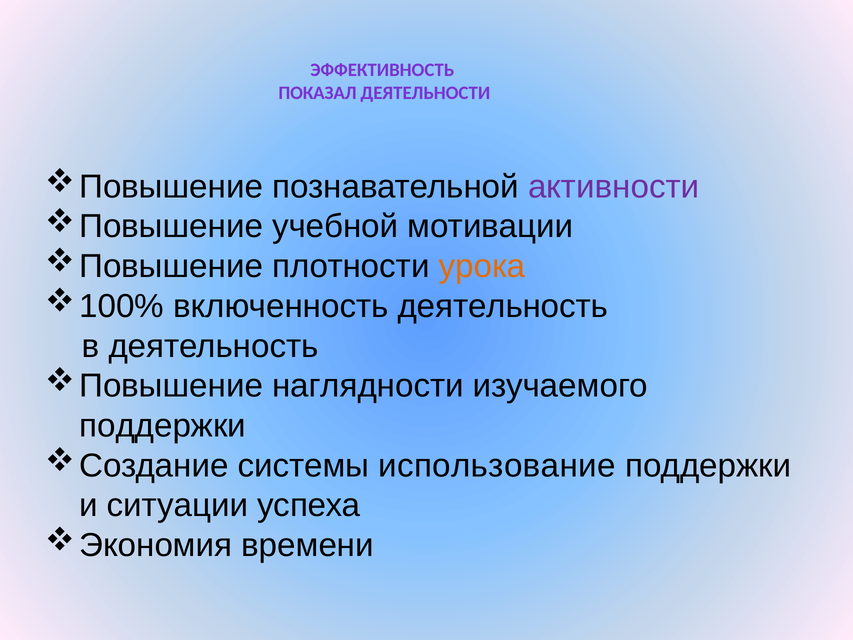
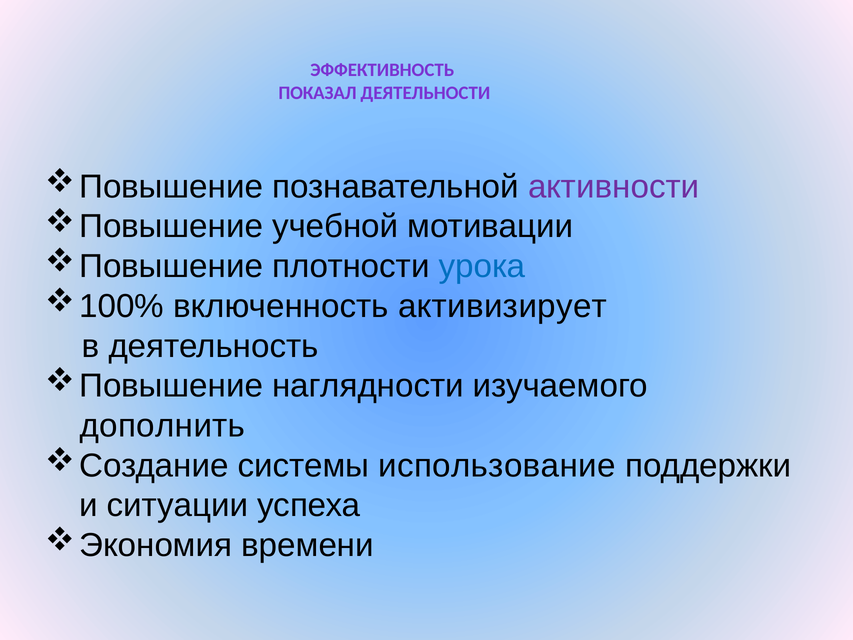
урока colour: orange -> blue
включенность деятельность: деятельность -> активизирует
поддержки at (163, 426): поддержки -> дополнить
